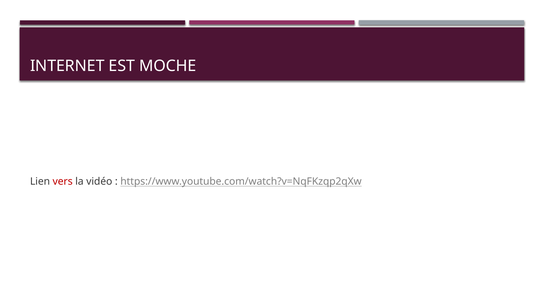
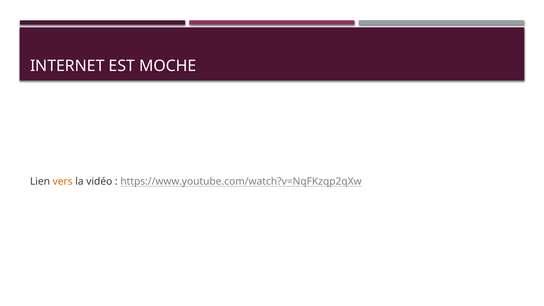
vers colour: red -> orange
